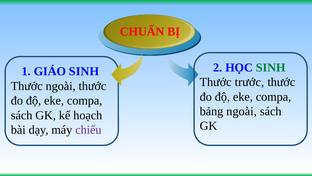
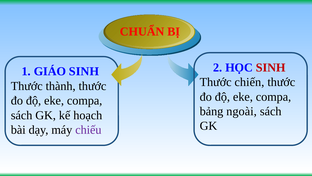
SINH at (271, 67) colour: green -> red
trước: trước -> chiến
Thước ngoài: ngoài -> thành
